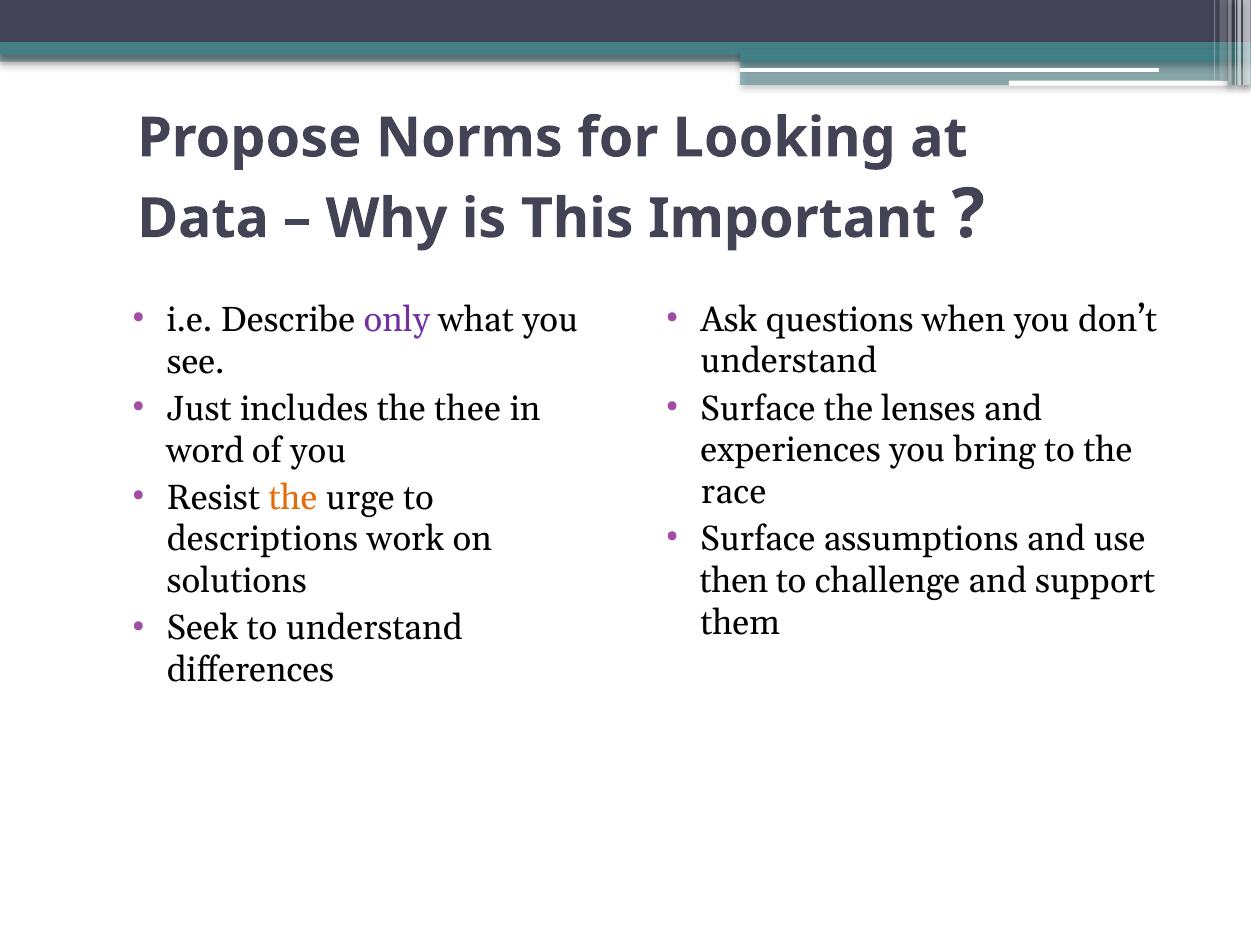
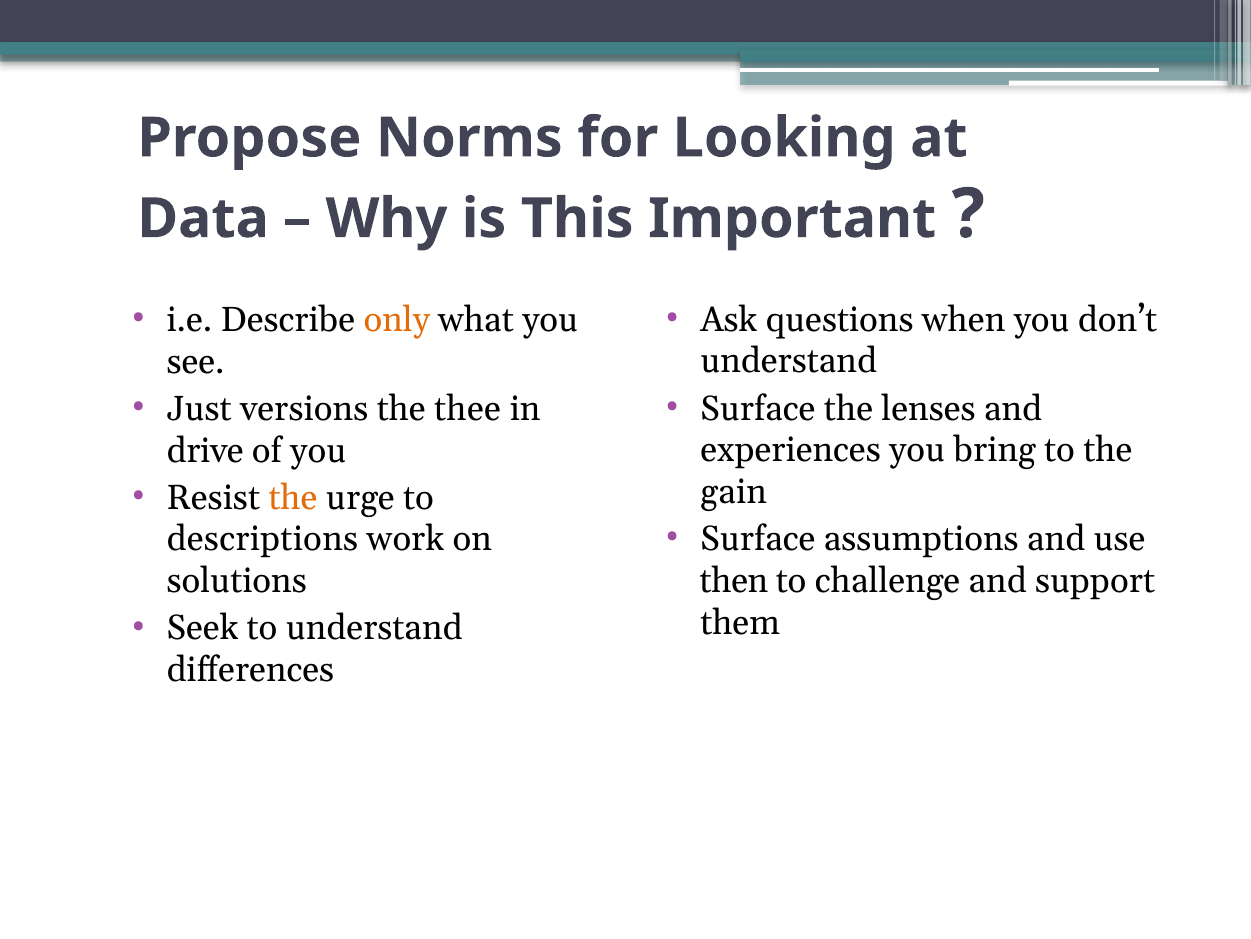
only colour: purple -> orange
includes: includes -> versions
word: word -> drive
race: race -> gain
